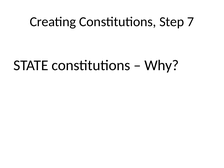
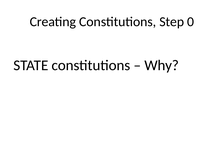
7: 7 -> 0
